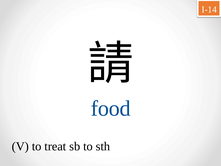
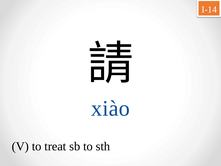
food: food -> xiào
